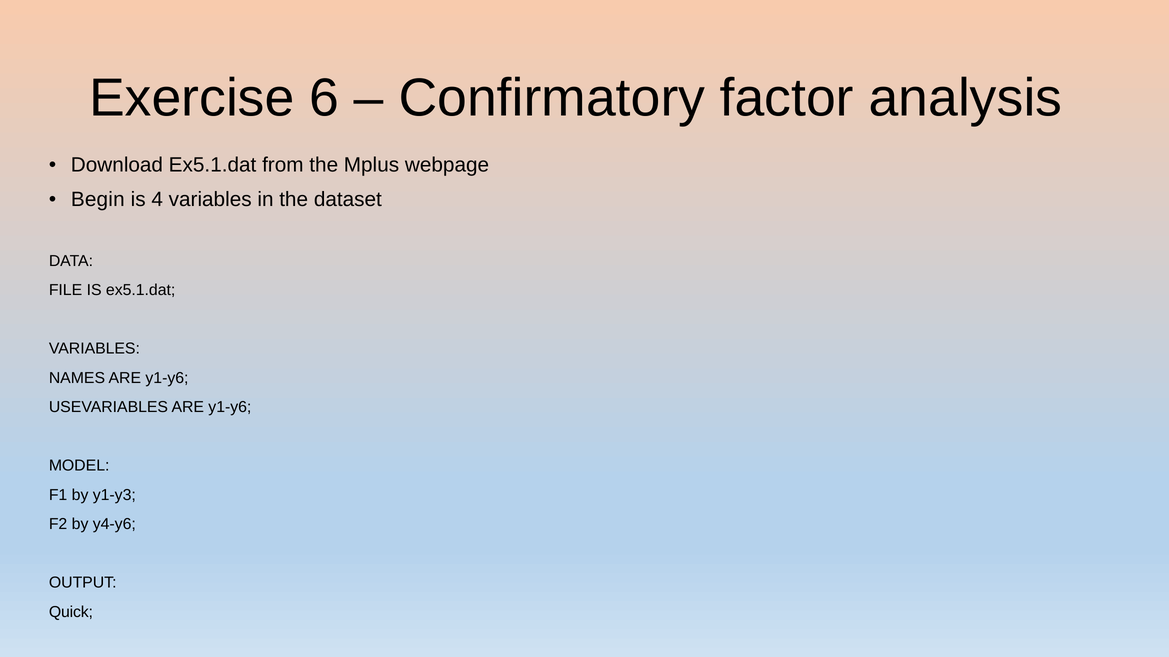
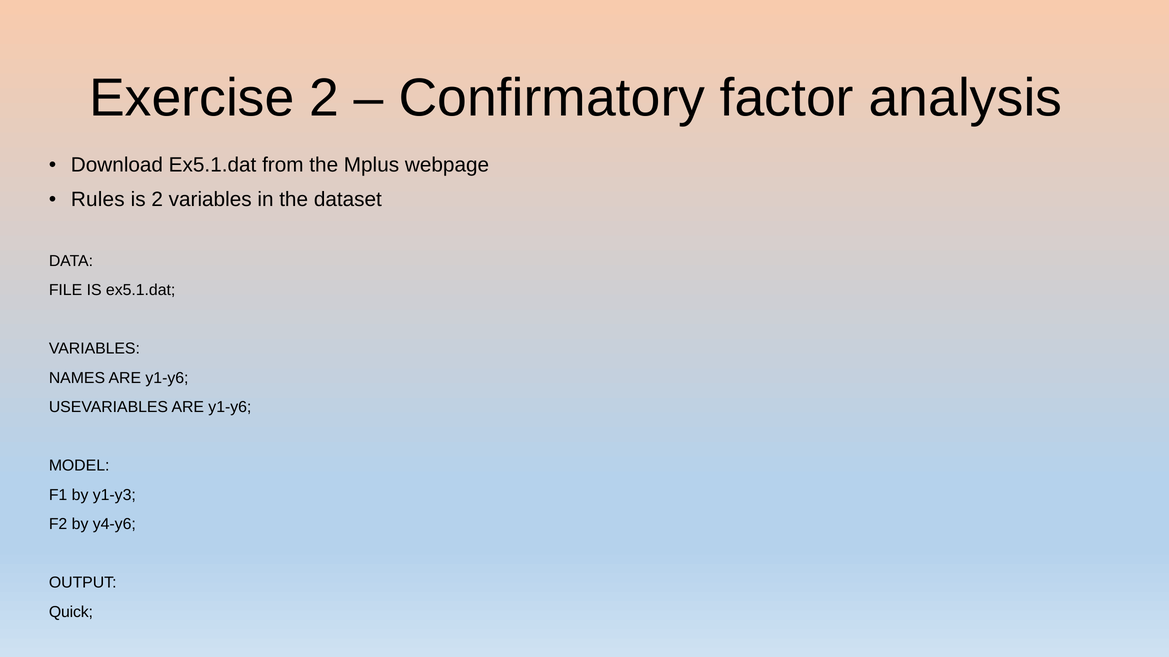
Exercise 6: 6 -> 2
Begin: Begin -> Rules
is 4: 4 -> 2
